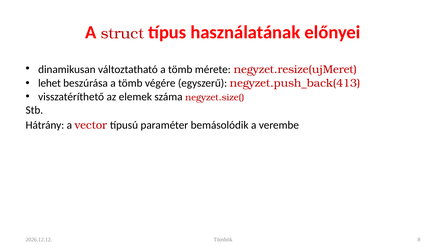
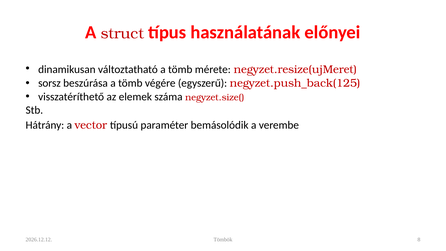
lehet: lehet -> sorsz
negyzet.push_back(413: negyzet.push_back(413 -> negyzet.push_back(125
